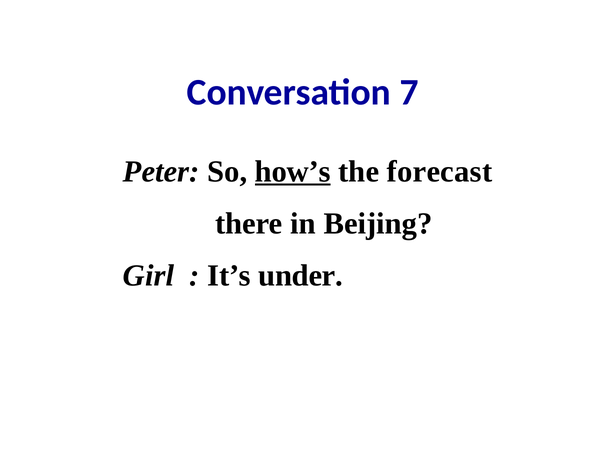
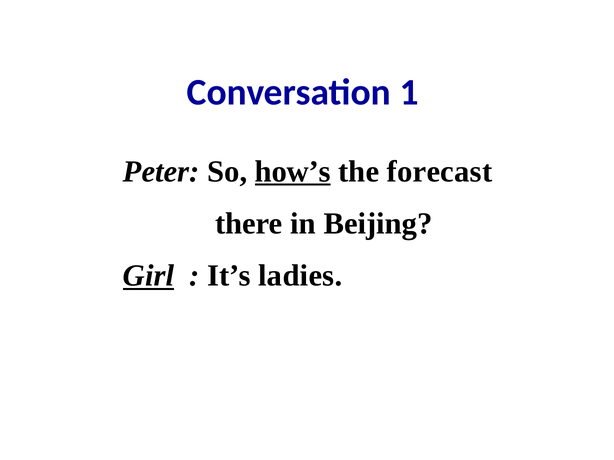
7: 7 -> 1
Girl underline: none -> present
under: under -> ladies
